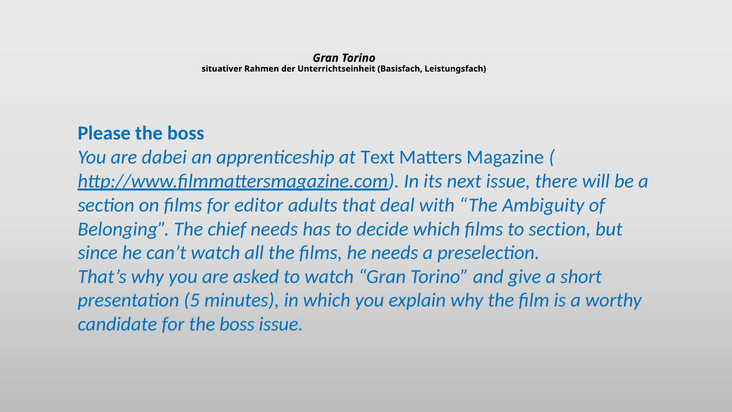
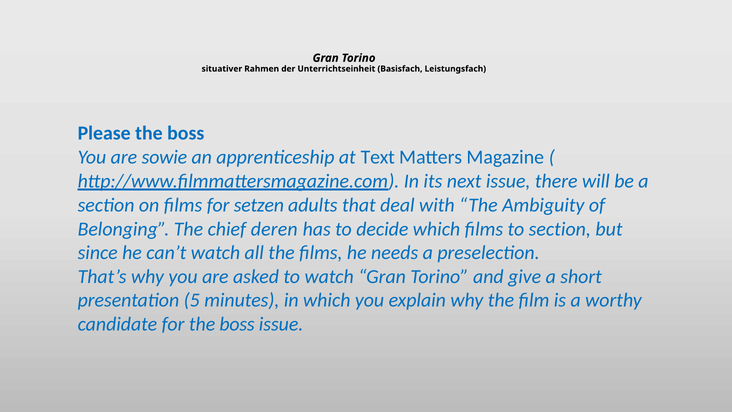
dabei: dabei -> sowie
editor: editor -> setzen
chief needs: needs -> deren
